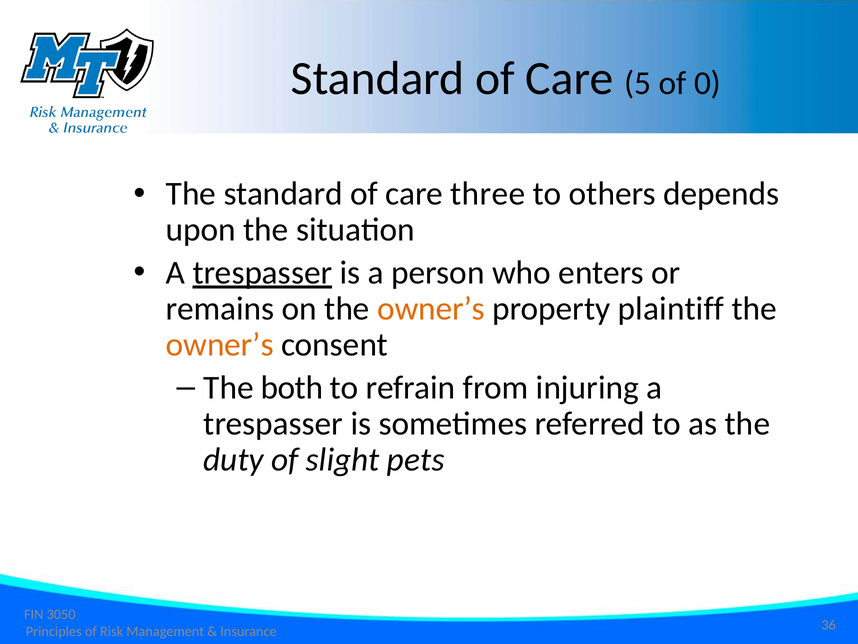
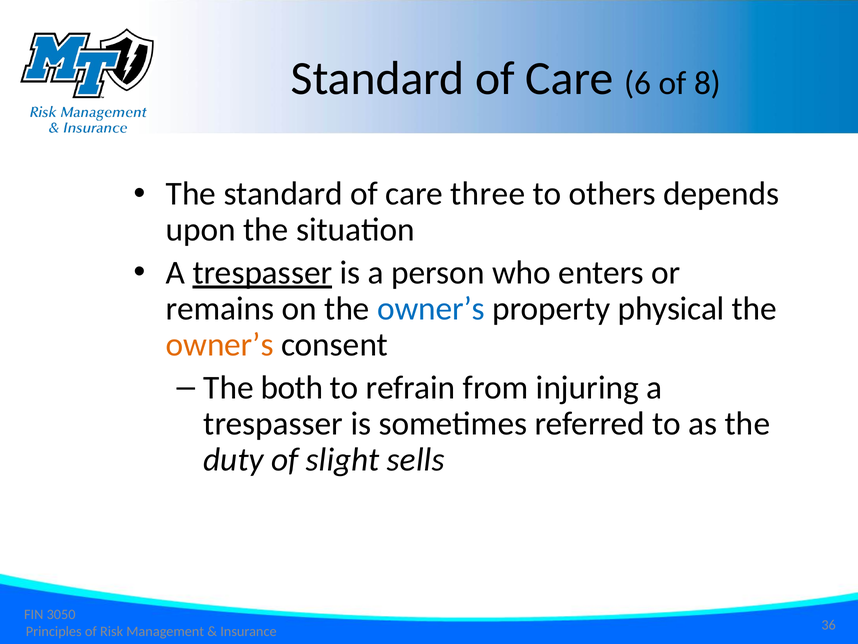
5: 5 -> 6
0: 0 -> 8
owner’s at (431, 309) colour: orange -> blue
plaintiff: plaintiff -> physical
pets: pets -> sells
